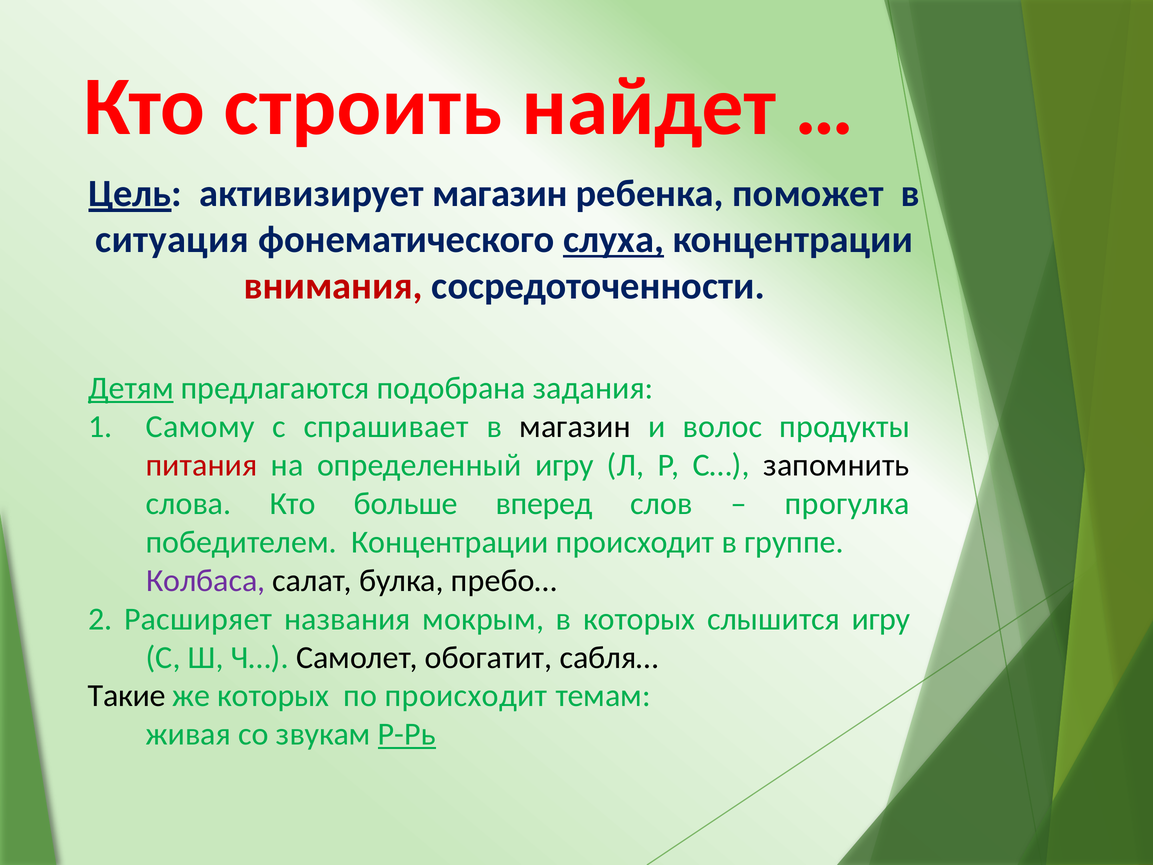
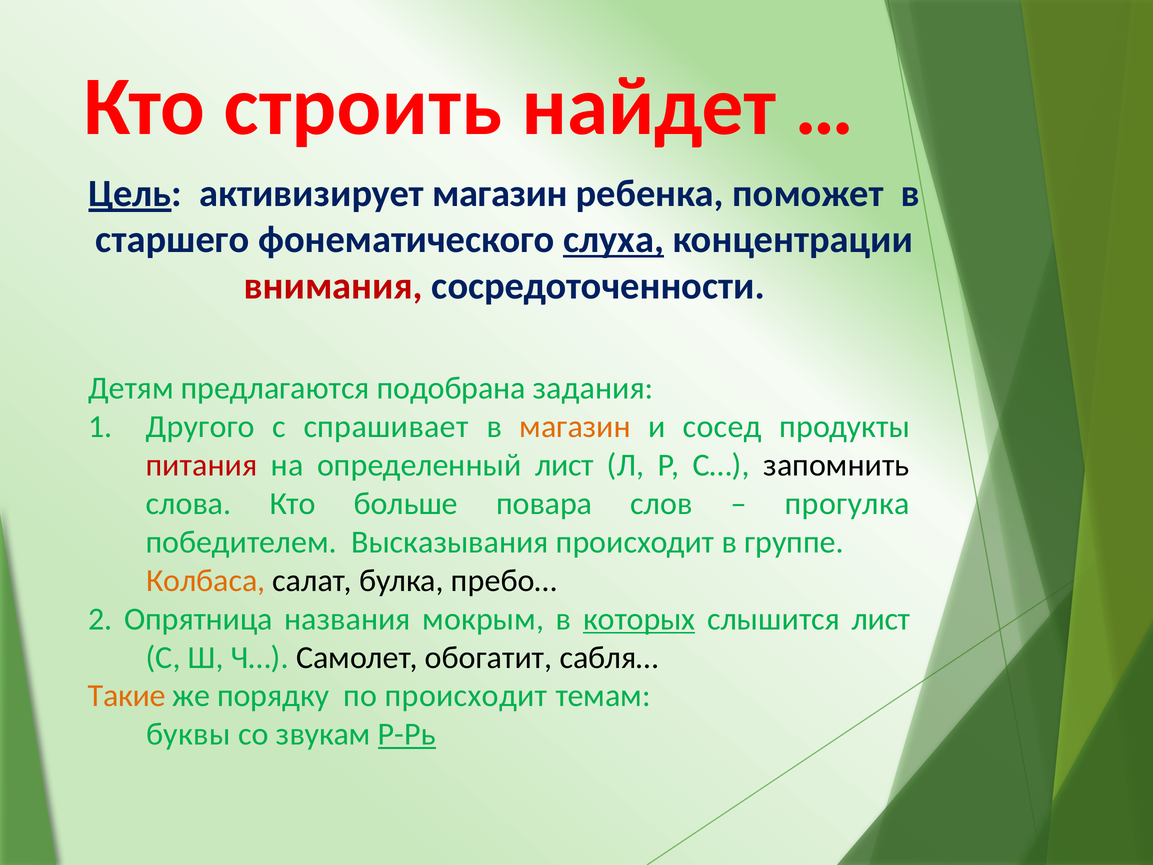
ситуация: ситуация -> старшего
Детям underline: present -> none
Самому: Самому -> Другого
магазин at (575, 427) colour: black -> orange
волос: волос -> сосед
определенный игру: игру -> лист
вперед: вперед -> повара
победителем Концентрации: Концентрации -> Высказывания
Колбаса colour: purple -> orange
Расширяет: Расширяет -> Опрятница
которых at (639, 619) underline: none -> present
слышится игру: игру -> лист
Такие colour: black -> orange
же которых: которых -> порядку
живая: живая -> буквы
